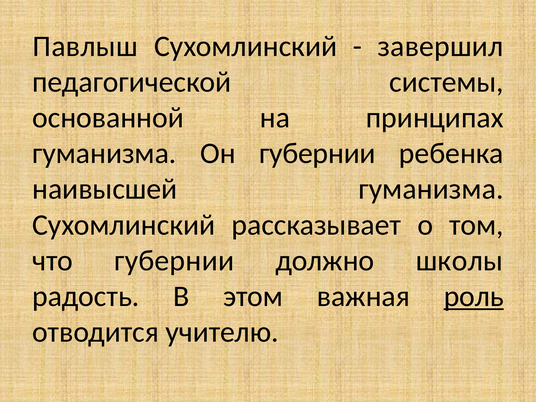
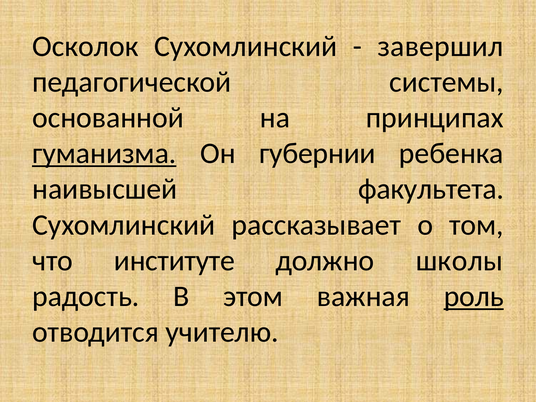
Павлыш: Павлыш -> Осколок
гуманизма at (104, 153) underline: none -> present
наивысшей гуманизма: гуманизма -> факультета
что губернии: губернии -> институте
